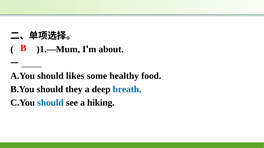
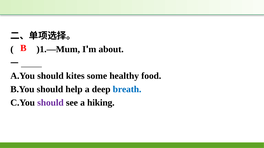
likes: likes -> kites
they: they -> help
should at (50, 103) colour: blue -> purple
